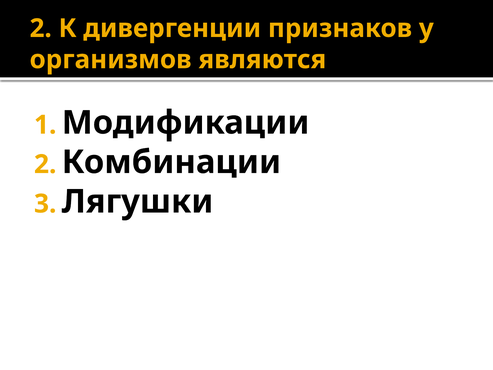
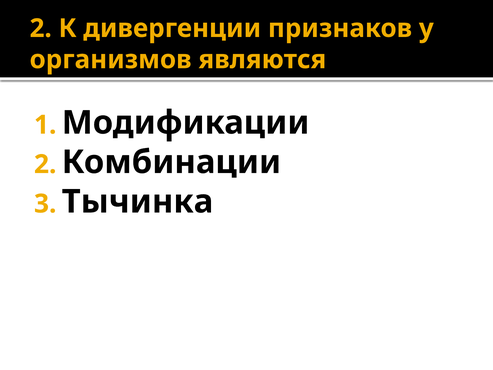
Лягушки: Лягушки -> Тычинка
